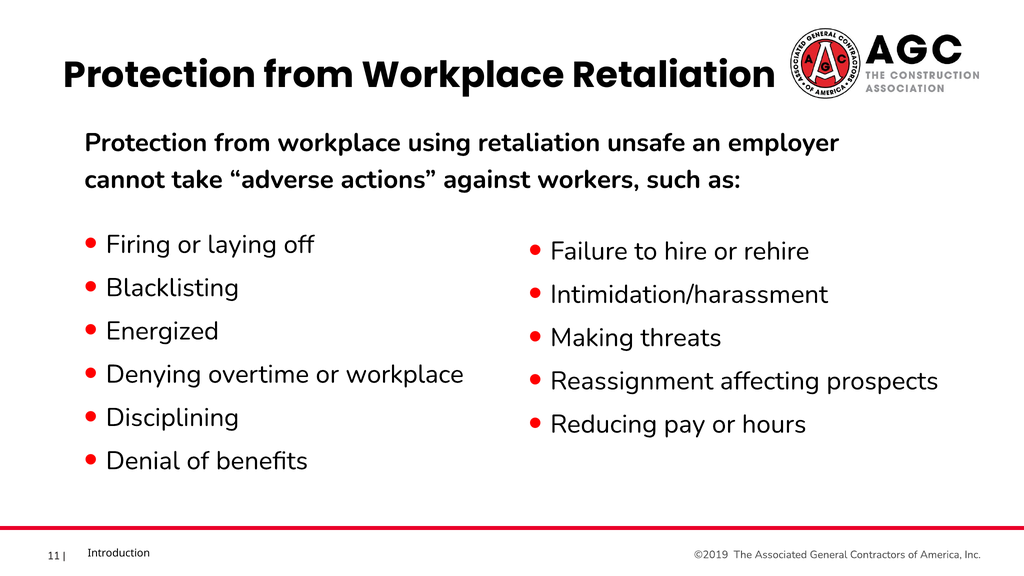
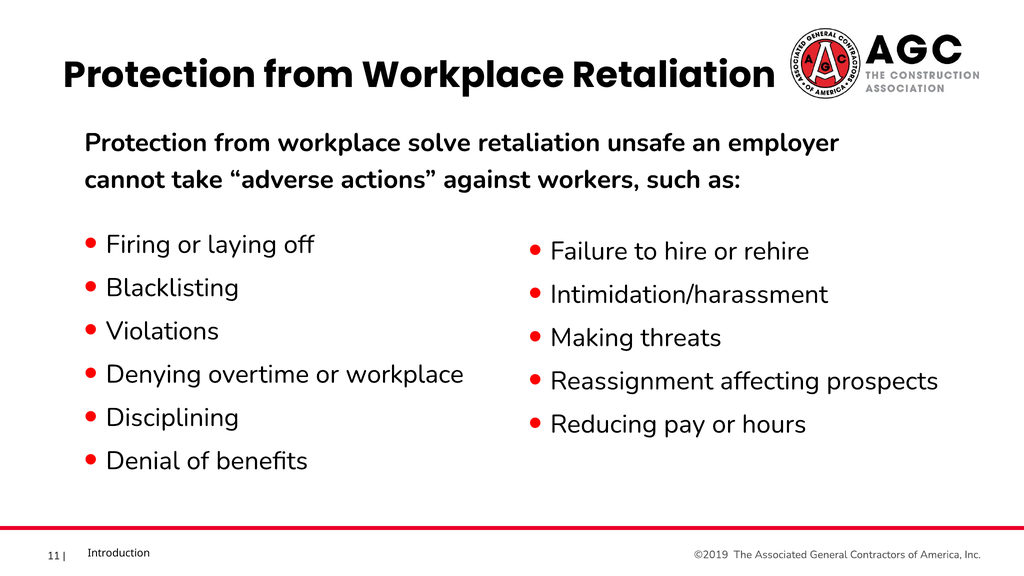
using: using -> solve
Energized: Energized -> Violations
